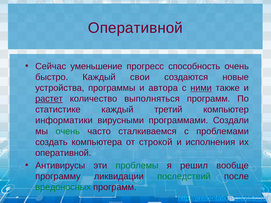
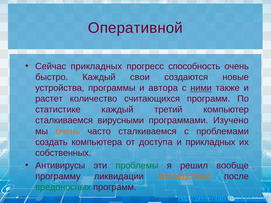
Сейчас уменьшение: уменьшение -> прикладных
растет underline: present -> none
выполняться: выполняться -> считающихся
информатики at (64, 121): информатики -> сталкиваемся
Создали: Создали -> Изучено
очень at (68, 131) colour: green -> orange
строкой: строкой -> доступа
и исполнения: исполнения -> прикладных
оперативной at (63, 153): оперативной -> собственных
последствий colour: green -> orange
